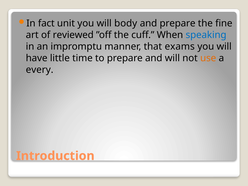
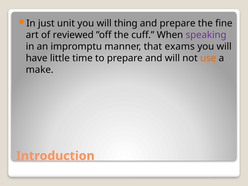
fact: fact -> just
body: body -> thing
speaking colour: blue -> purple
every: every -> make
